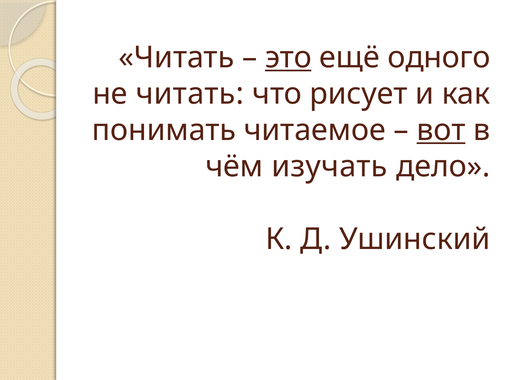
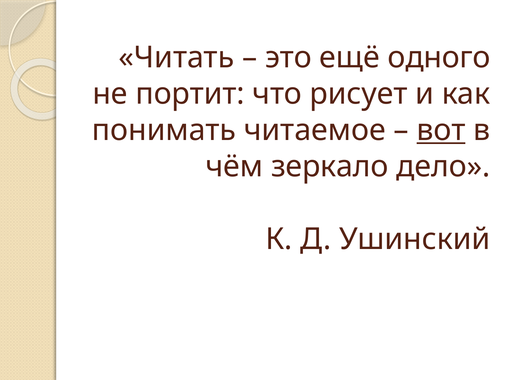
это underline: present -> none
не читать: читать -> портит
изучать: изучать -> зеркало
